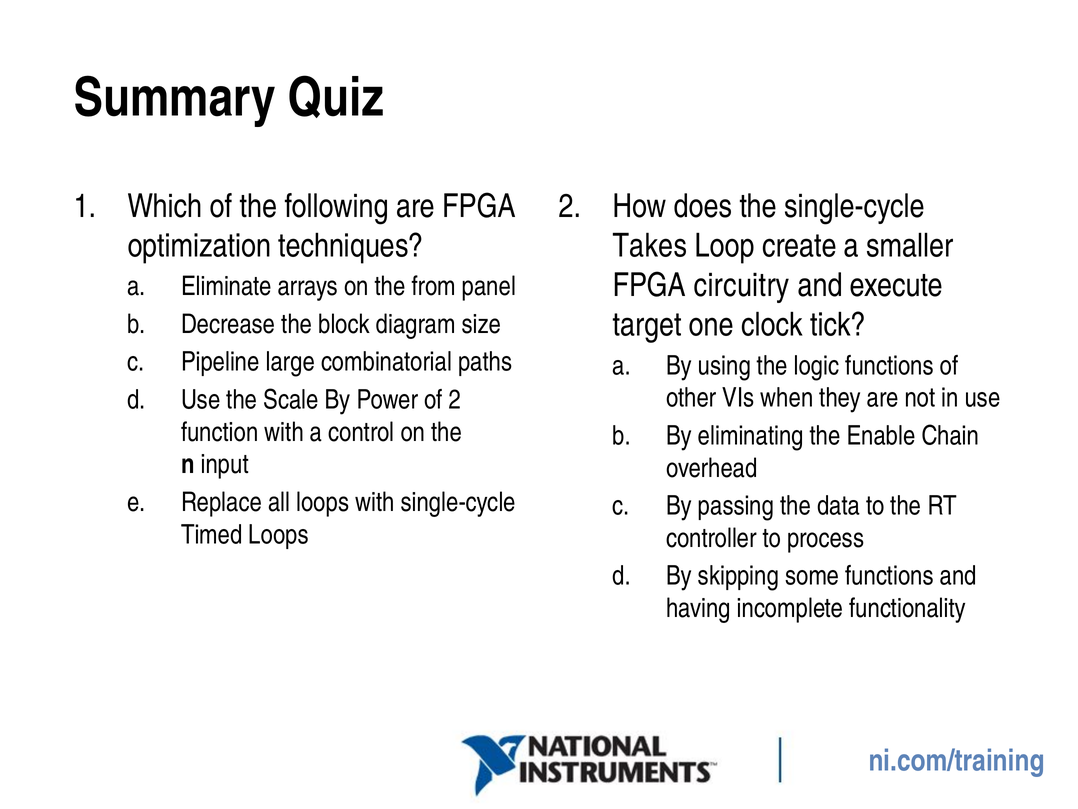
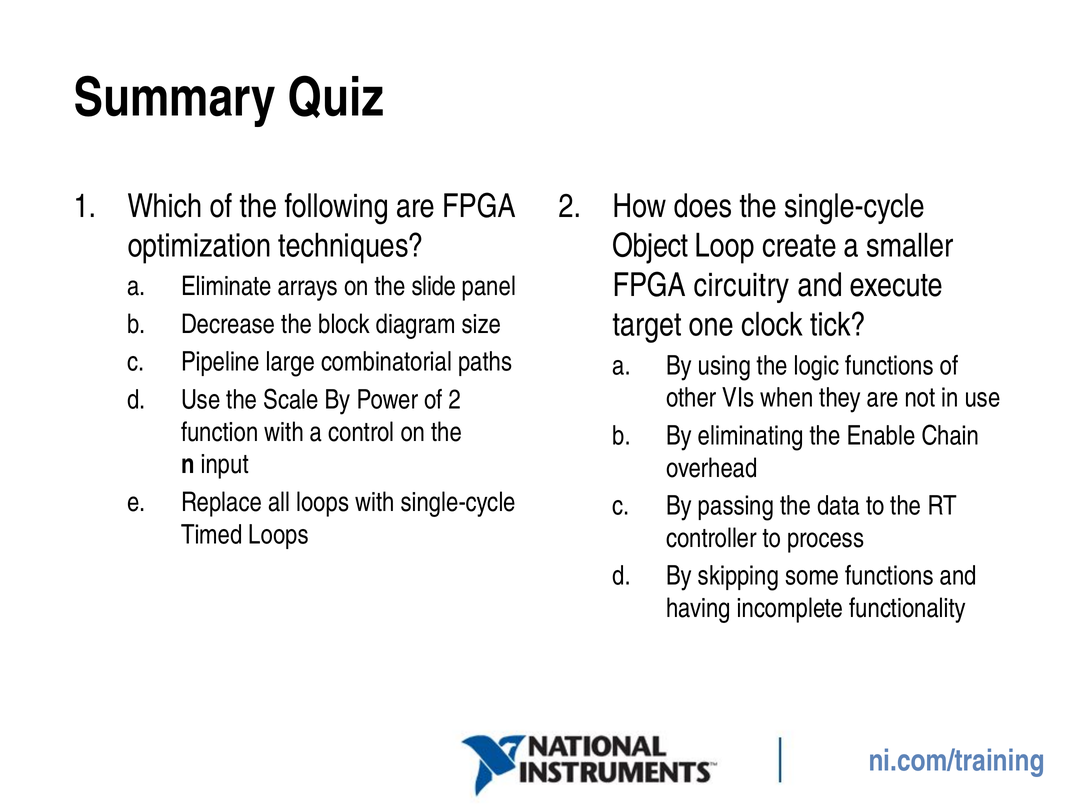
Takes: Takes -> Object
from: from -> slide
